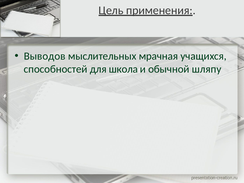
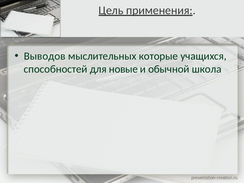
мрачная: мрачная -> которые
школа: школа -> новые
шляпу: шляпу -> школа
